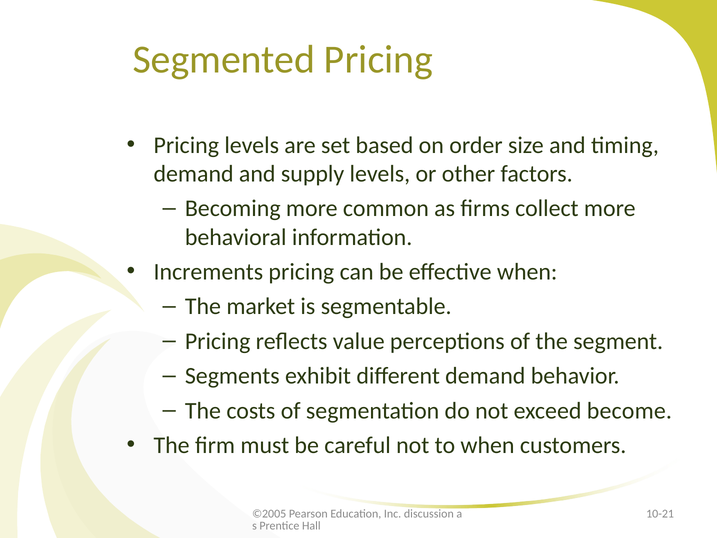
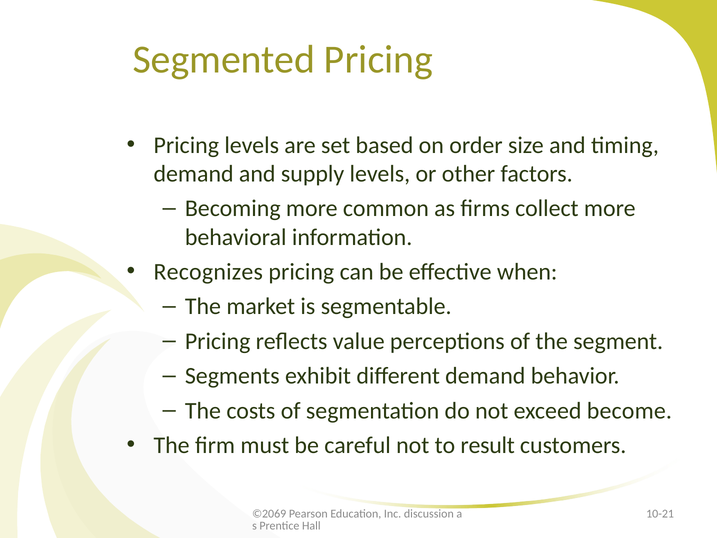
Increments: Increments -> Recognizes
to when: when -> result
©2005: ©2005 -> ©2069
